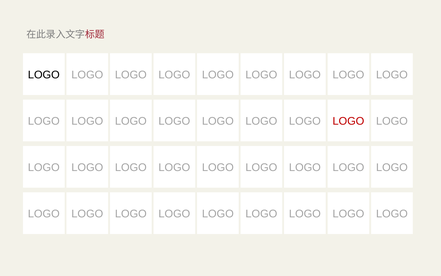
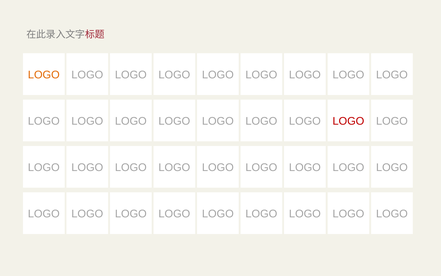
LOGO at (44, 75) colour: black -> orange
